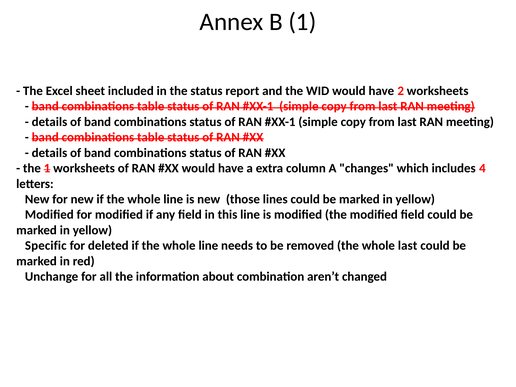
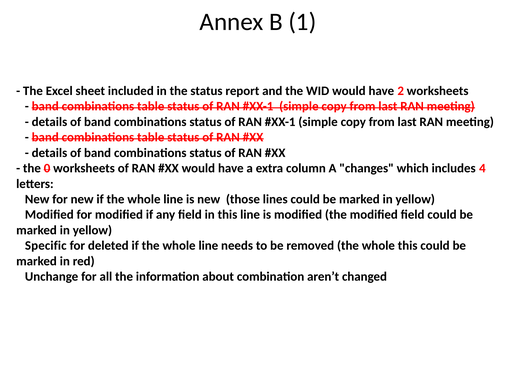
the 1: 1 -> 0
whole last: last -> this
